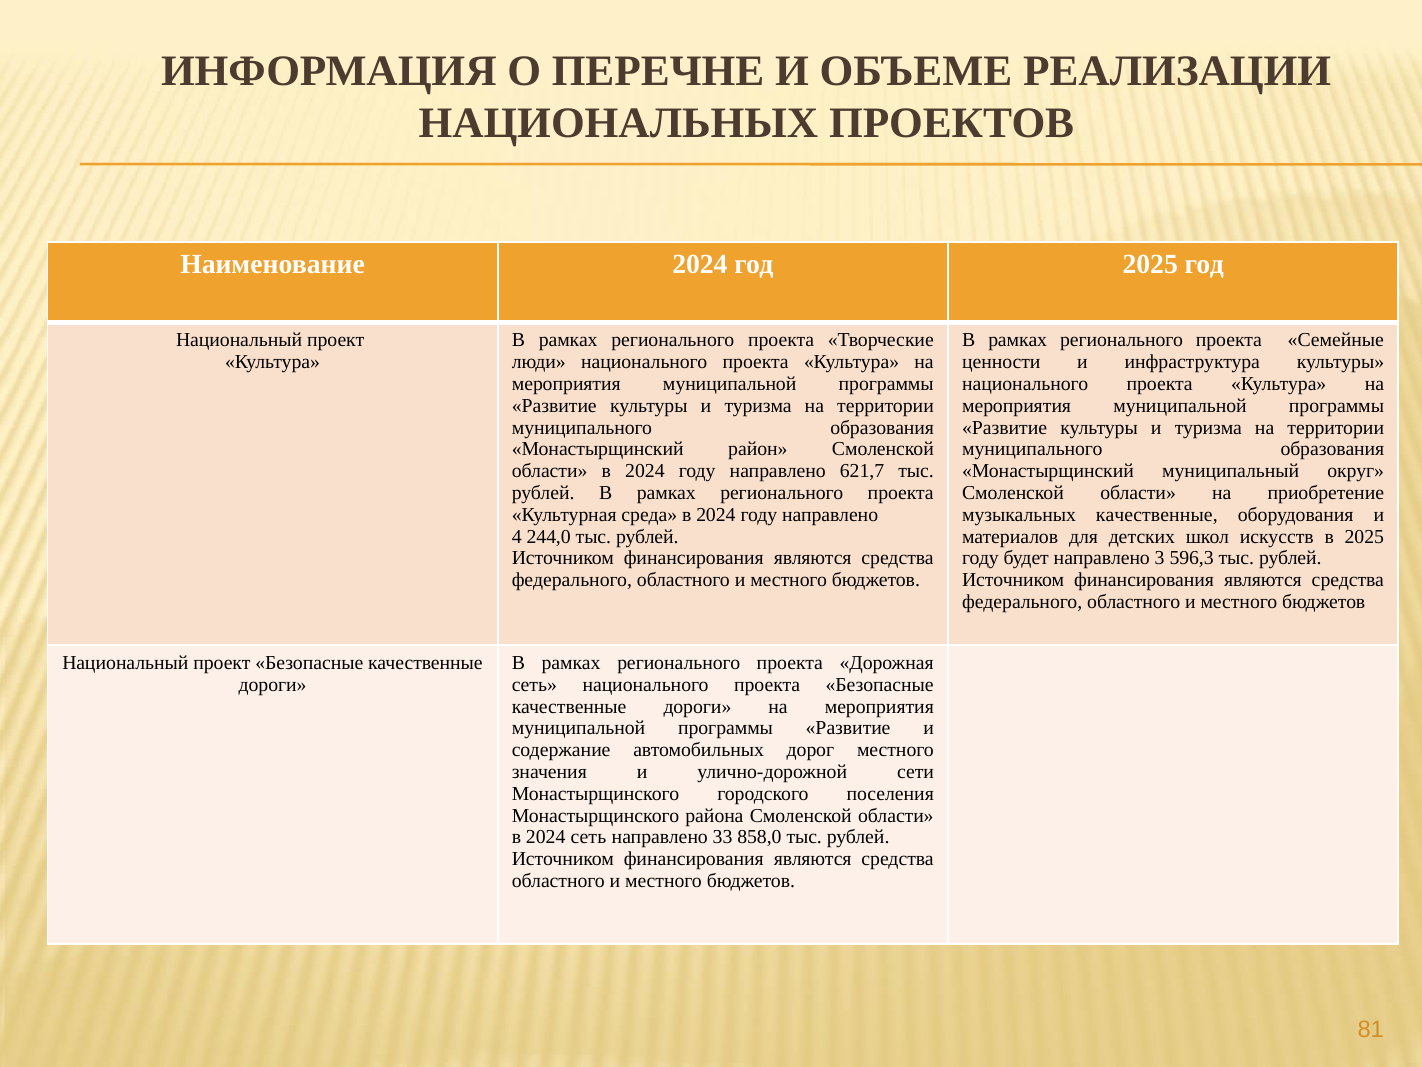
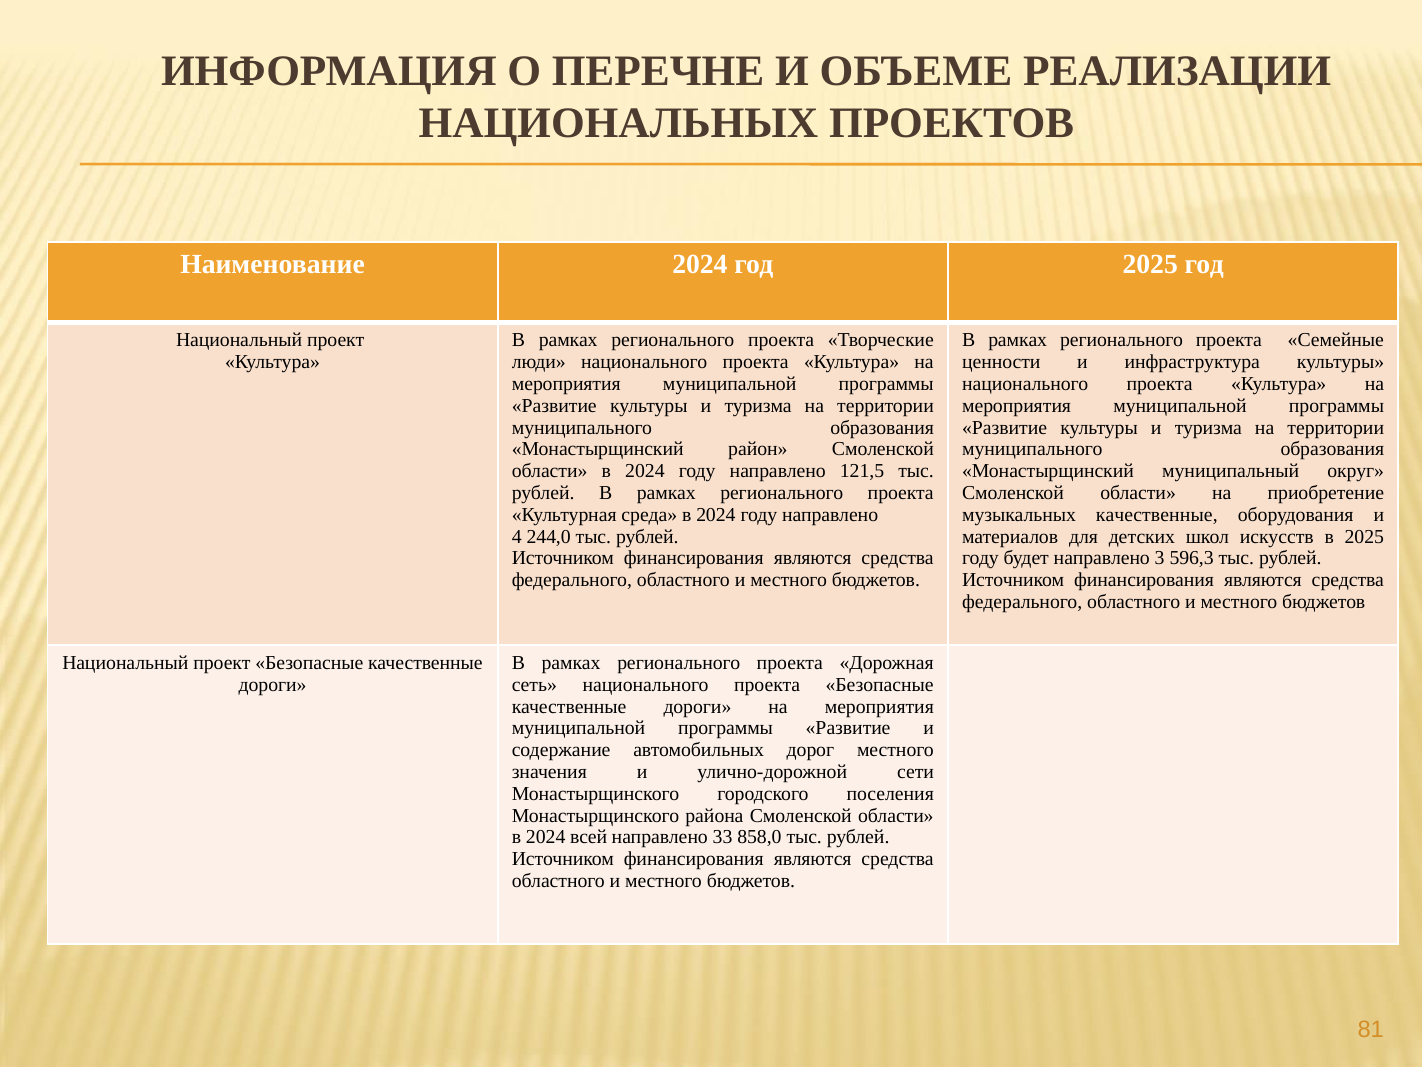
621,7: 621,7 -> 121,5
2024 сеть: сеть -> всей
